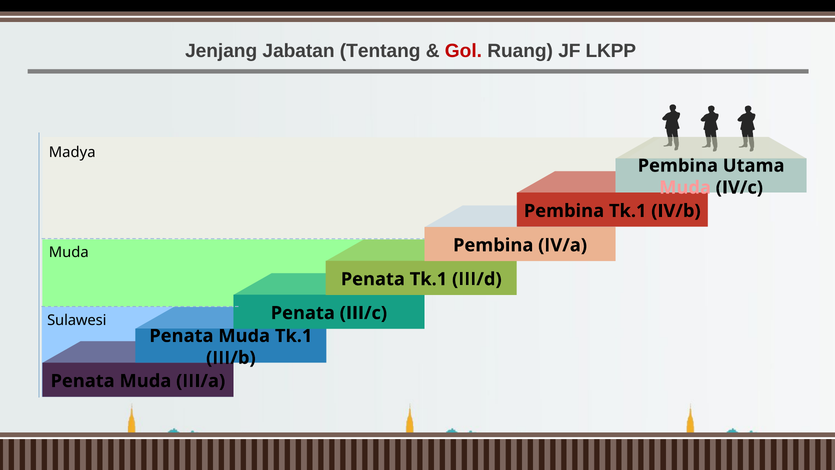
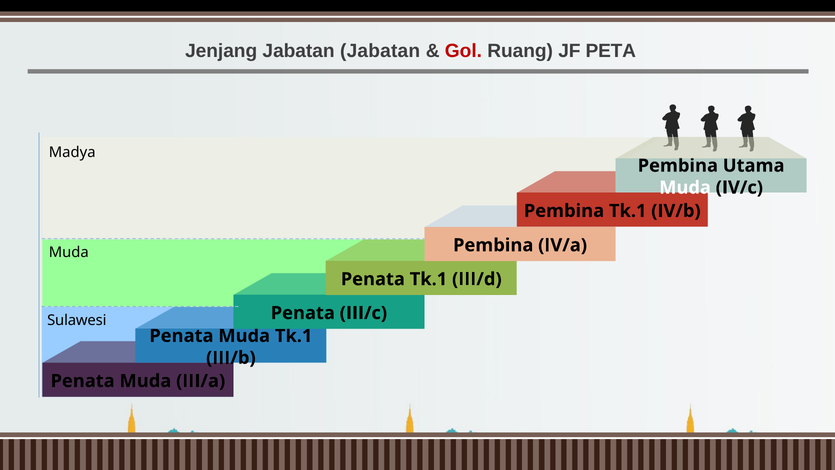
Jabatan Tentang: Tentang -> Jabatan
LKPP: LKPP -> PETA
Muda at (685, 188) colour: pink -> white
